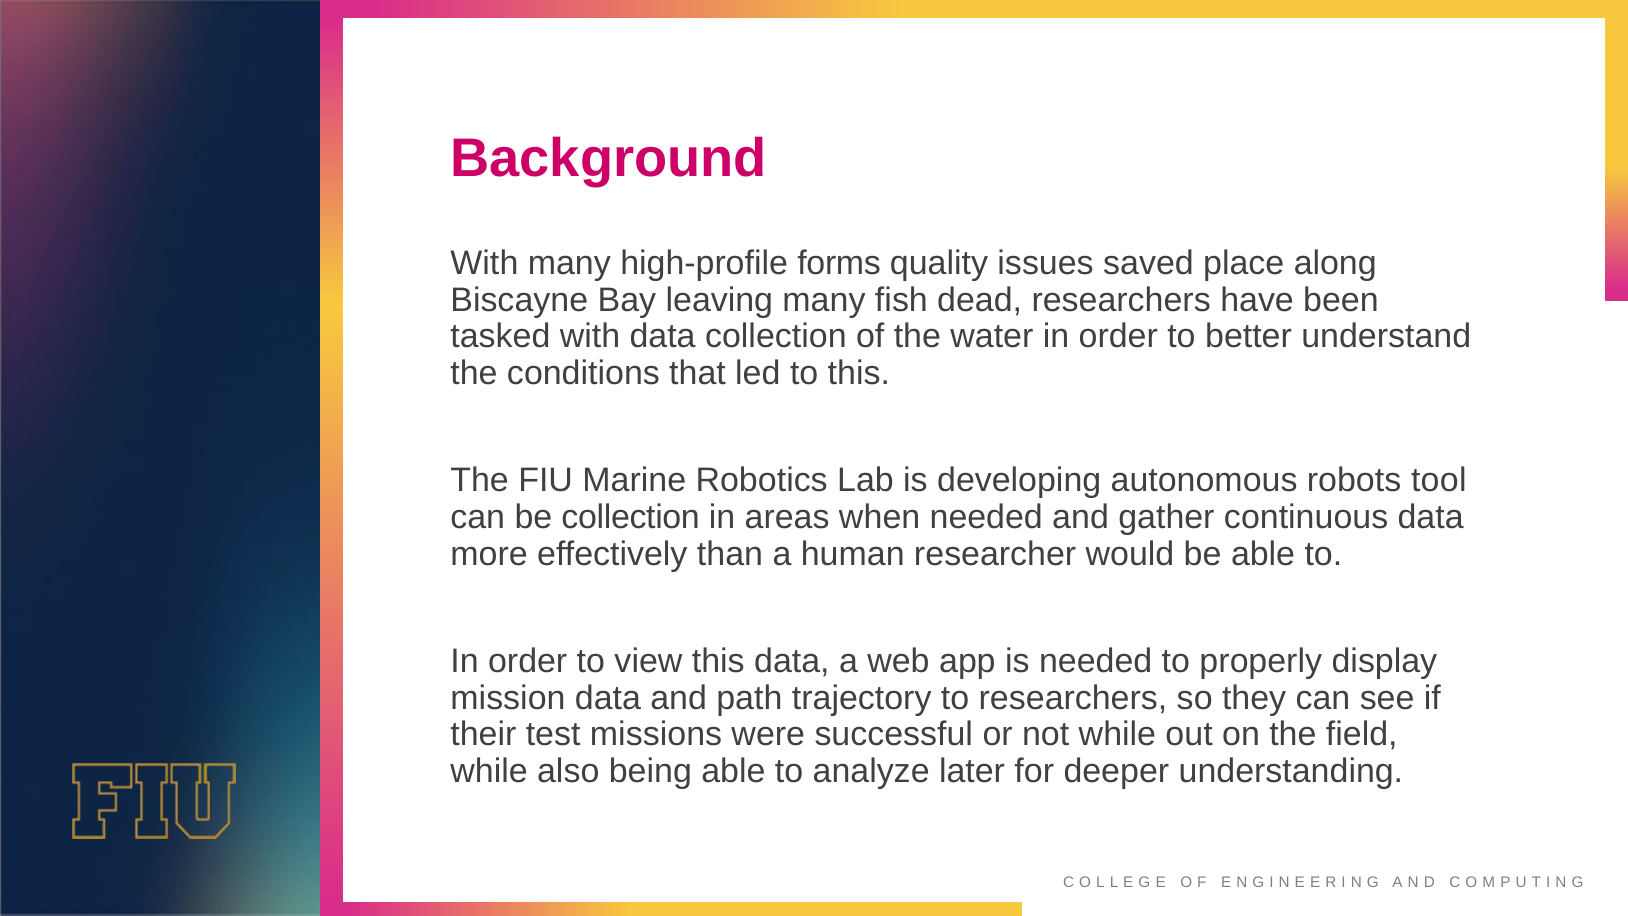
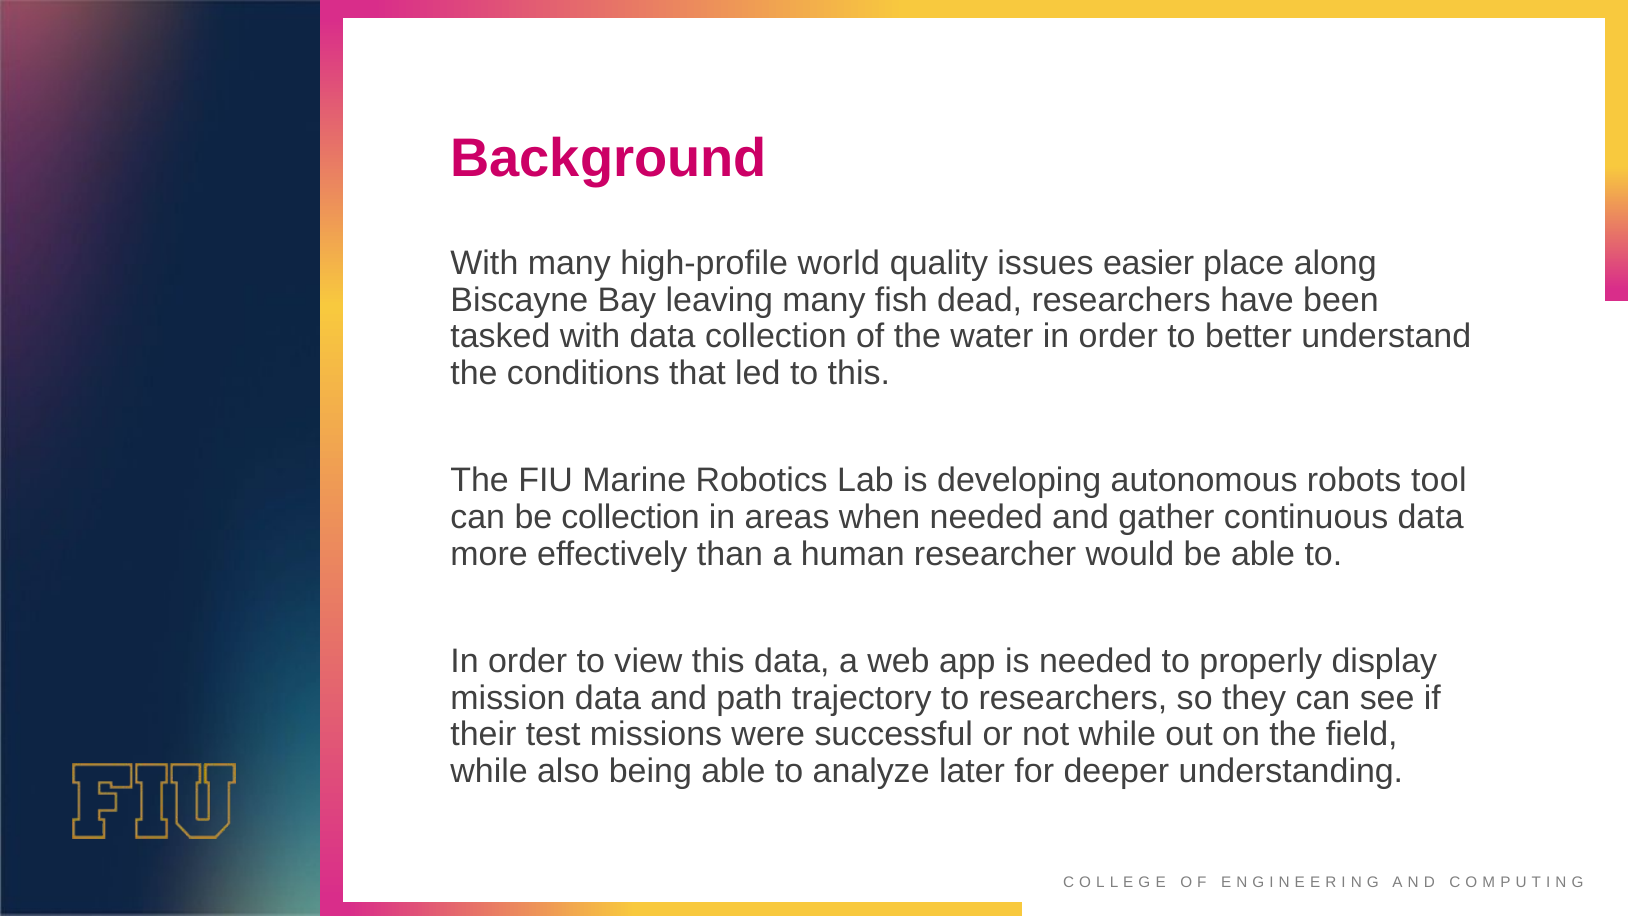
forms: forms -> world
saved: saved -> easier
